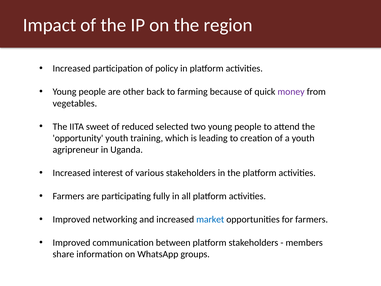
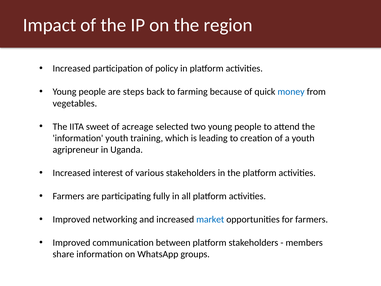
other: other -> steps
money colour: purple -> blue
reduced: reduced -> acreage
opportunity at (78, 138): opportunity -> information
